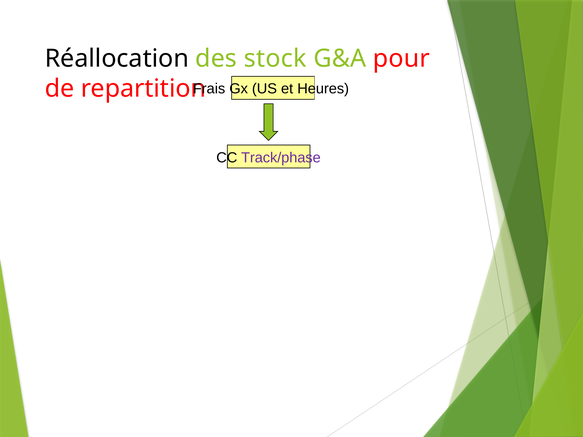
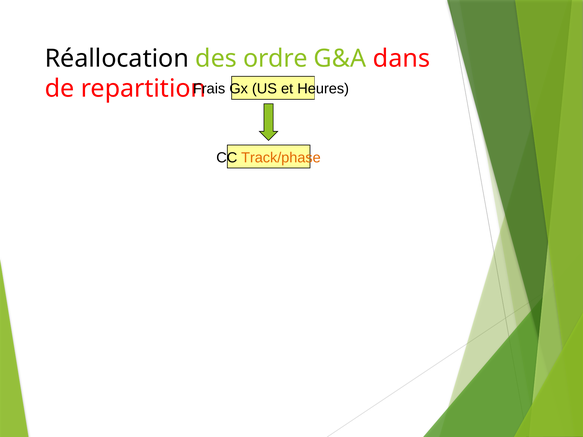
stock: stock -> ordre
pour: pour -> dans
Track/phase colour: purple -> orange
